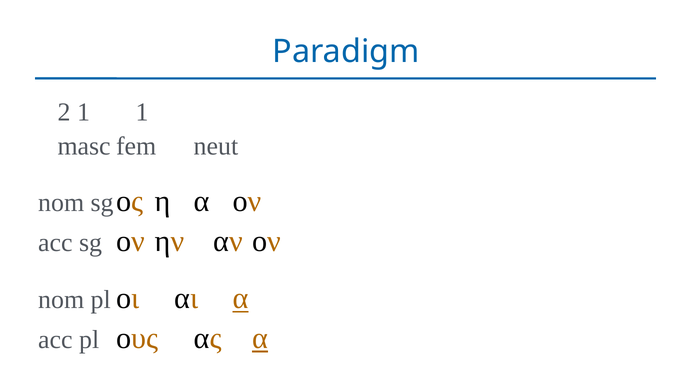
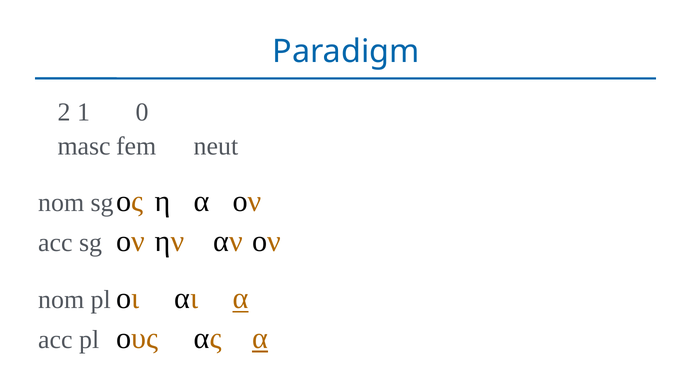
1: 1 -> 0
